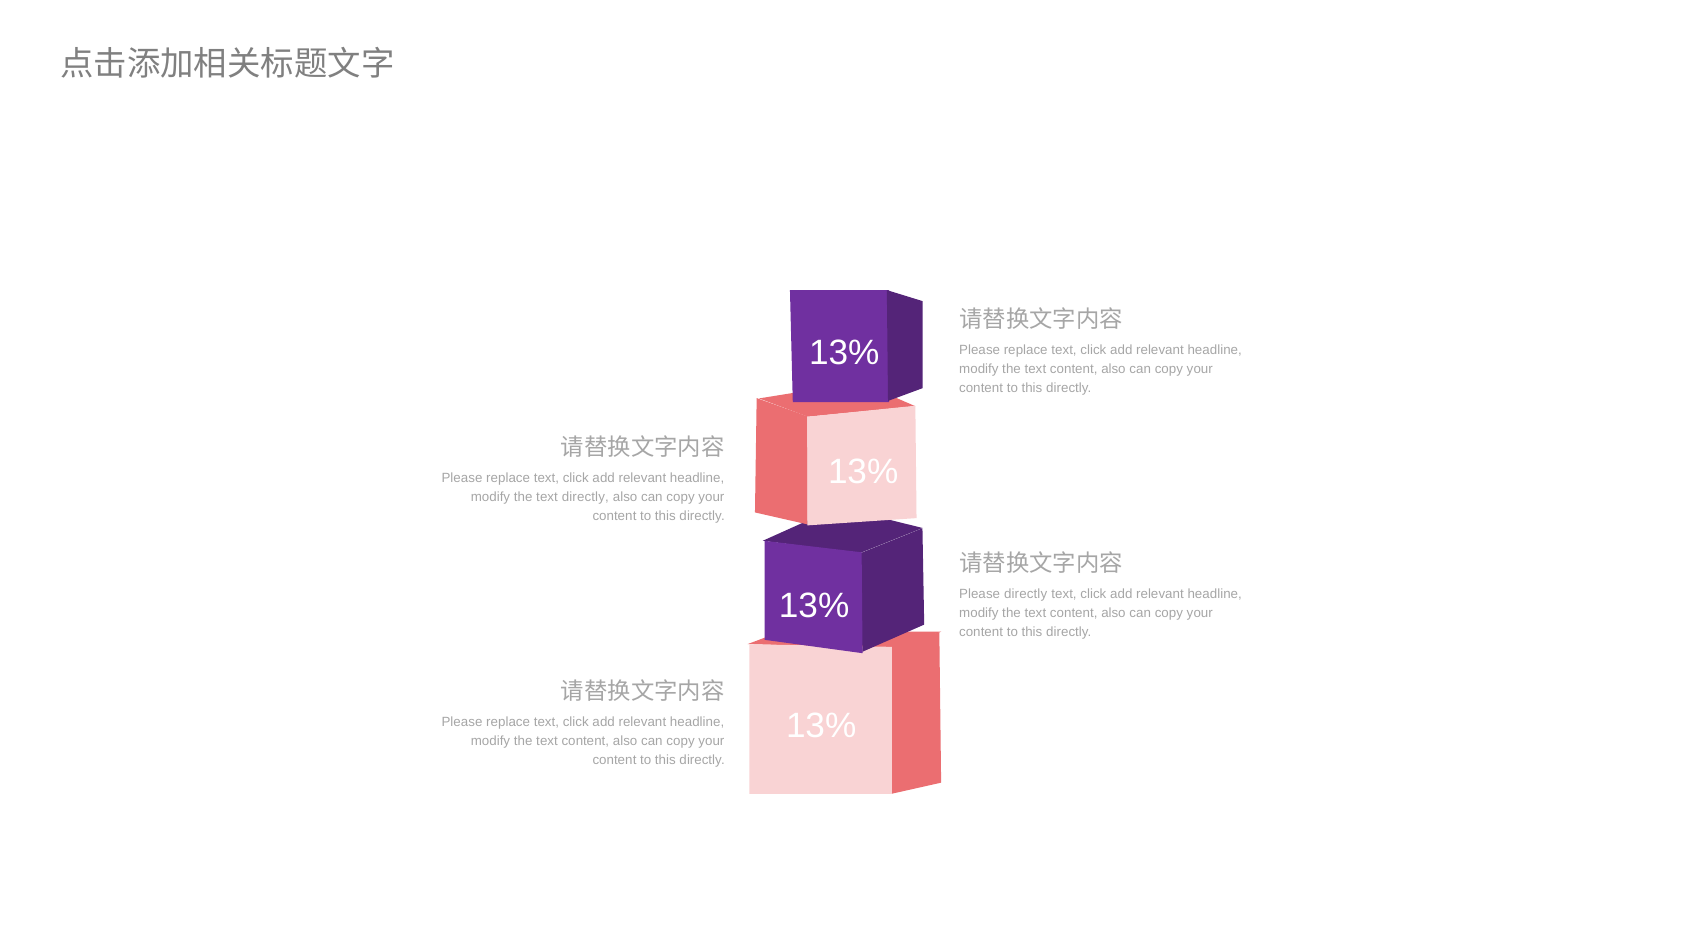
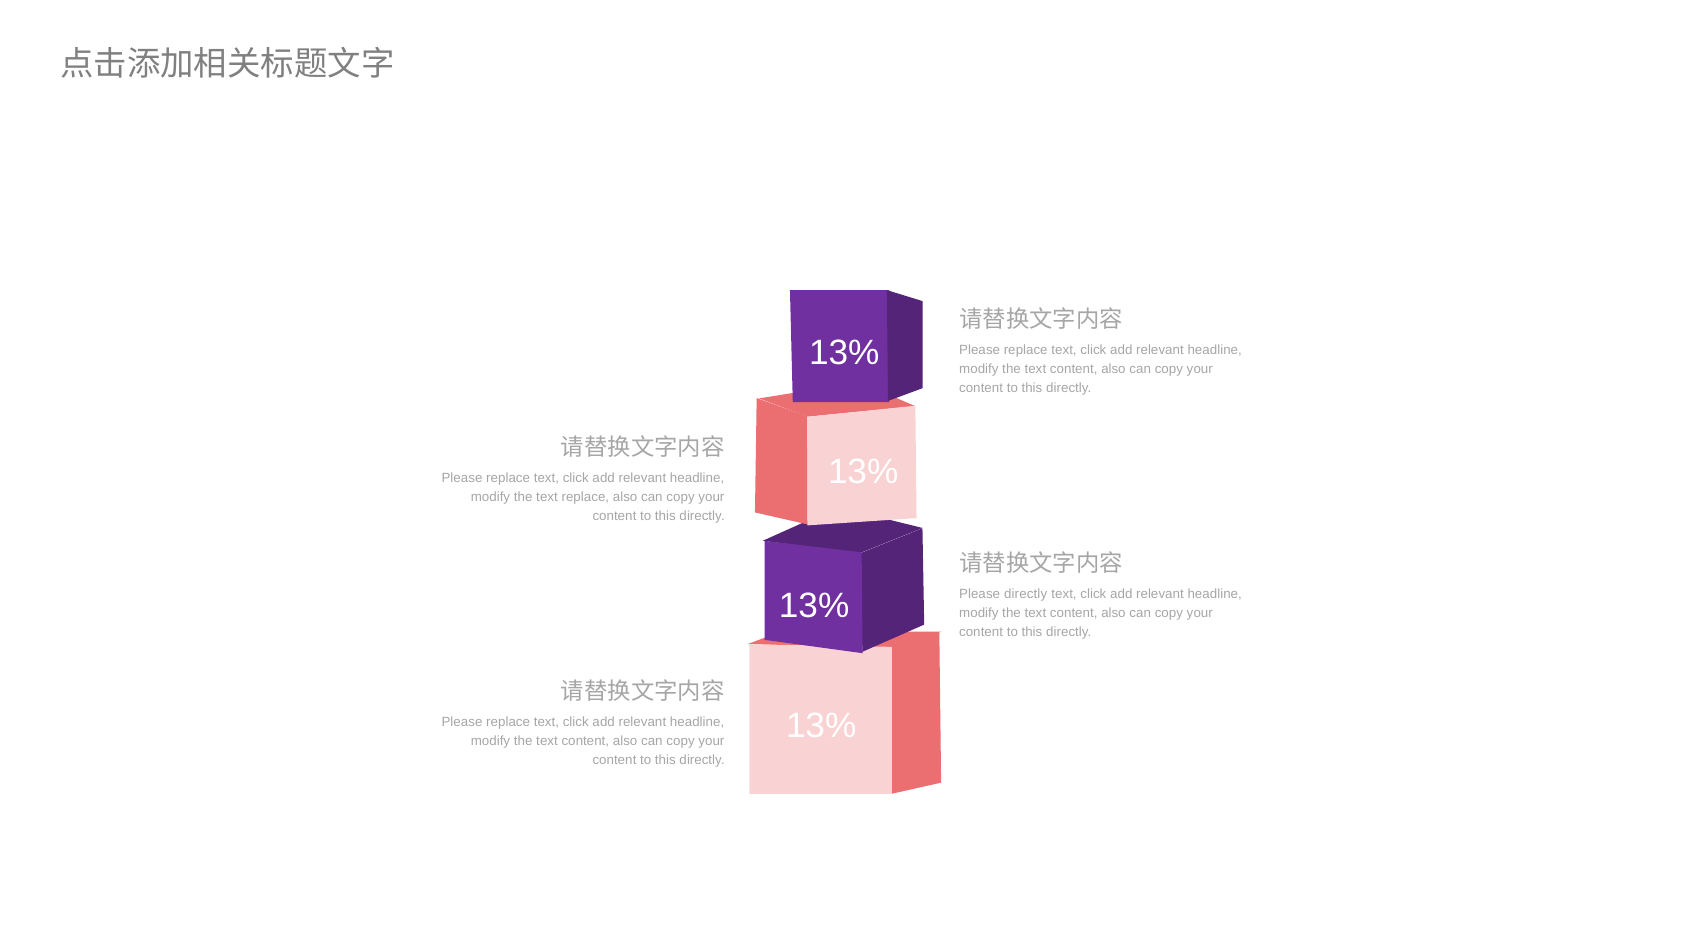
text directly: directly -> replace
